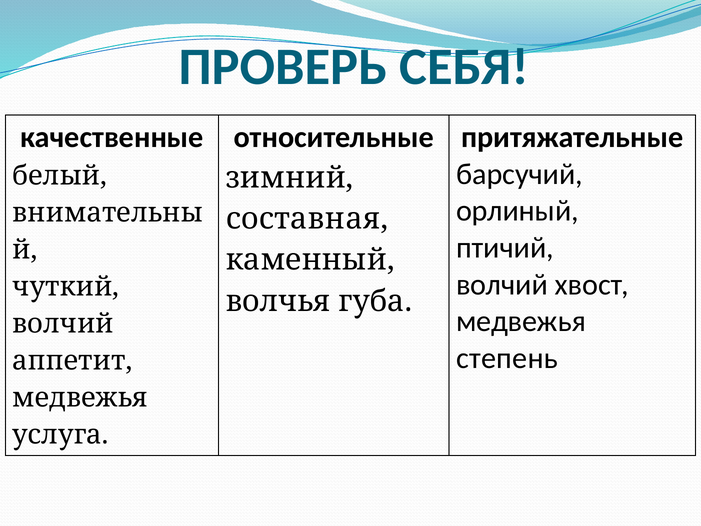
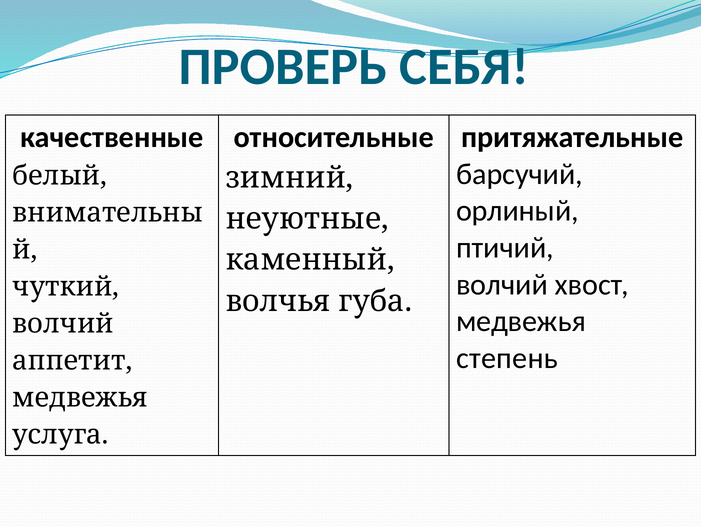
составная: составная -> неуютные
